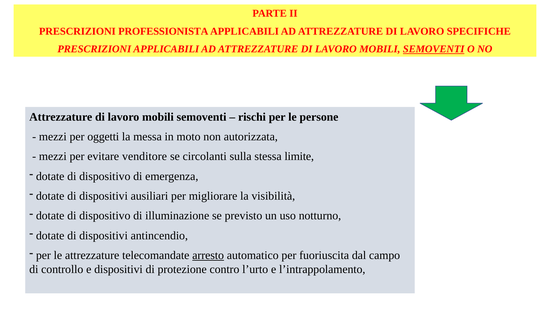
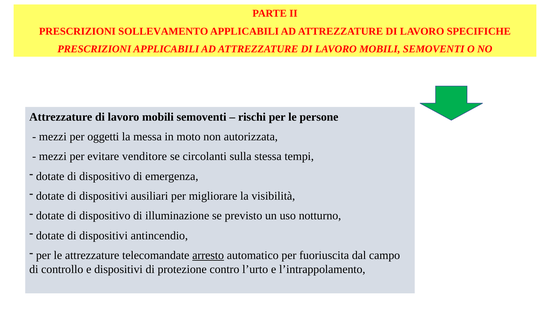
PROFESSIONISTA: PROFESSIONISTA -> SOLLEVAMENTO
SEMOVENTI at (434, 49) underline: present -> none
limite: limite -> tempi
